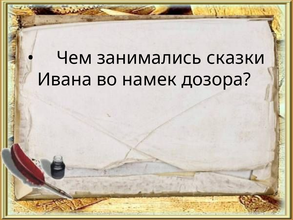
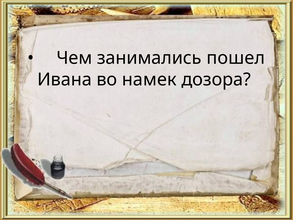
сказки: сказки -> пошел
